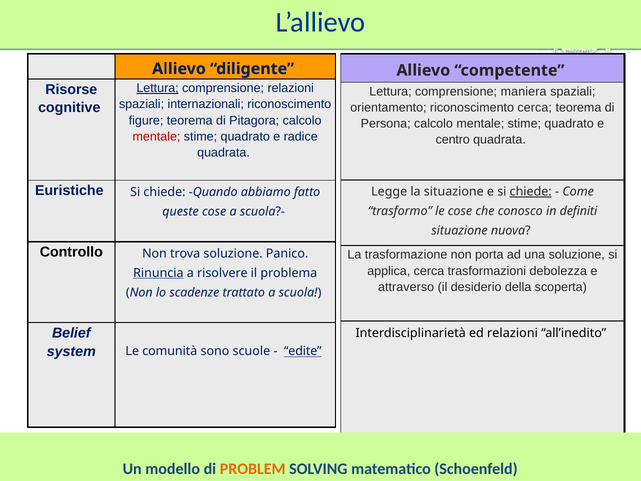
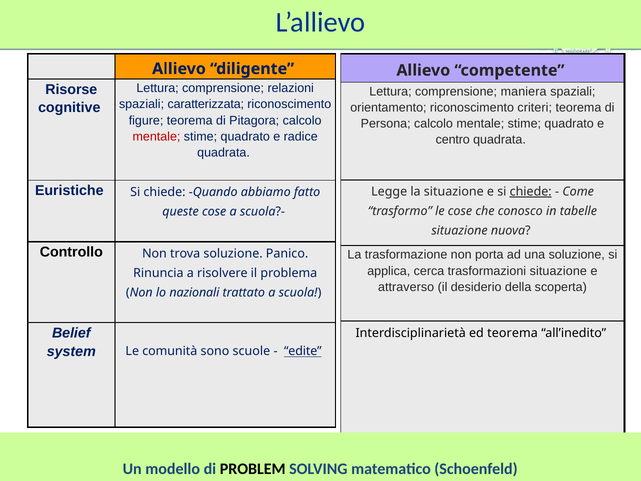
Lettura at (158, 88) underline: present -> none
internazionali: internazionali -> caratterizzata
riconoscimento cerca: cerca -> criteri
definiti: definiti -> tabelle
trasformazioni debolezza: debolezza -> situazione
Rinuncia underline: present -> none
scadenze: scadenze -> nazionali
ed relazioni: relazioni -> teorema
PROBLEM colour: orange -> black
